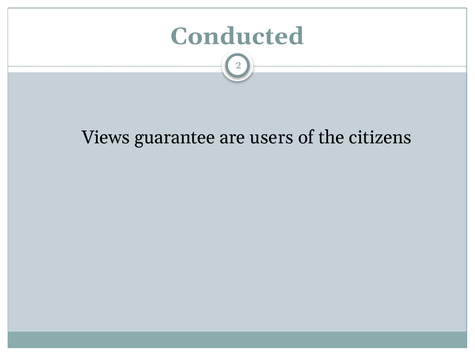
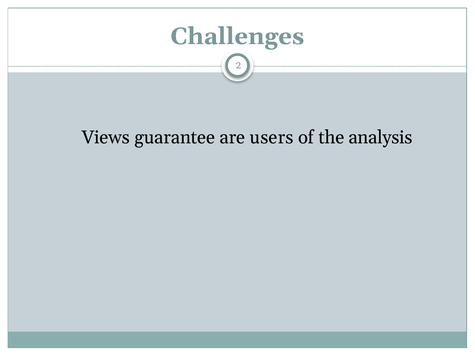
Conducted: Conducted -> Challenges
citizens: citizens -> analysis
